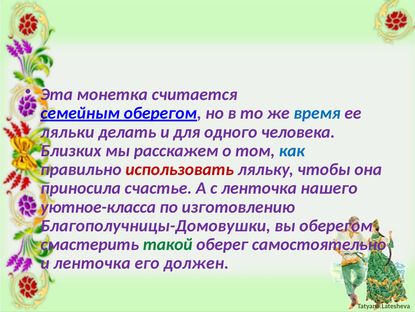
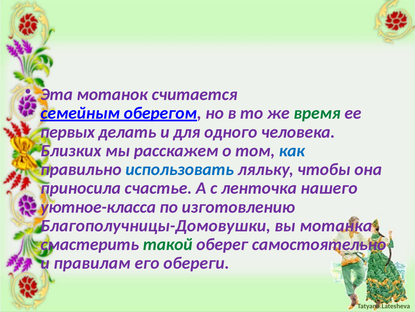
монетка: монетка -> мотанок
время colour: blue -> green
ляльки: ляльки -> первых
использовать colour: red -> blue
вы оберегом: оберегом -> мотанка
и ленточка: ленточка -> правилам
должен: должен -> обереги
